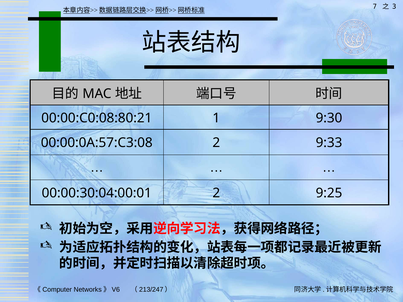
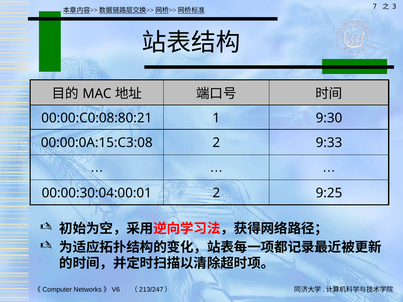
00:00:0A:57:C3:08: 00:00:0A:57:C3:08 -> 00:00:0A:15:C3:08
